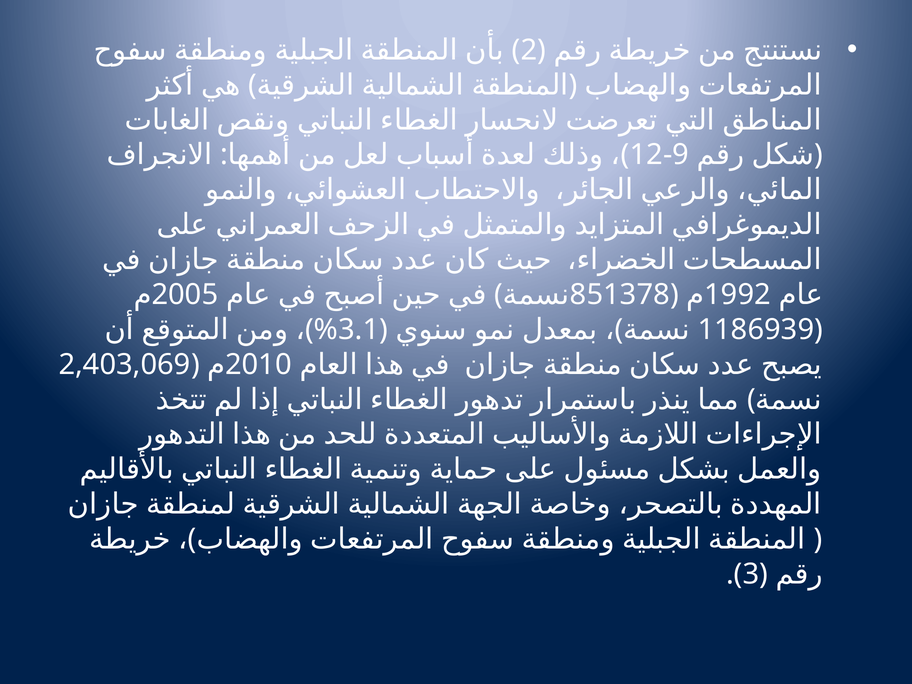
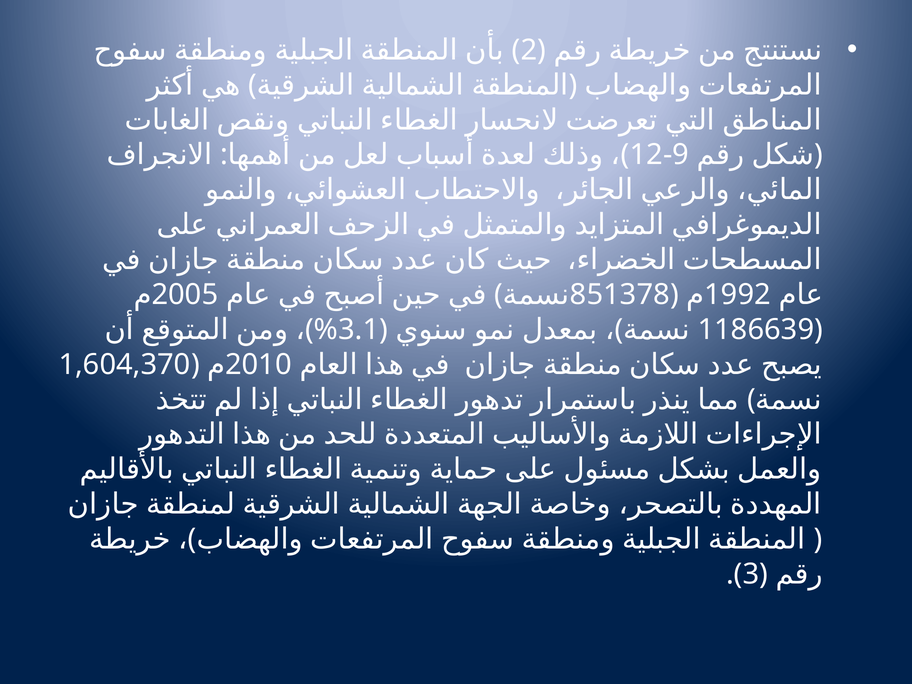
1186939: 1186939 -> 1186639
2,403,069: 2,403,069 -> 1,604,370
